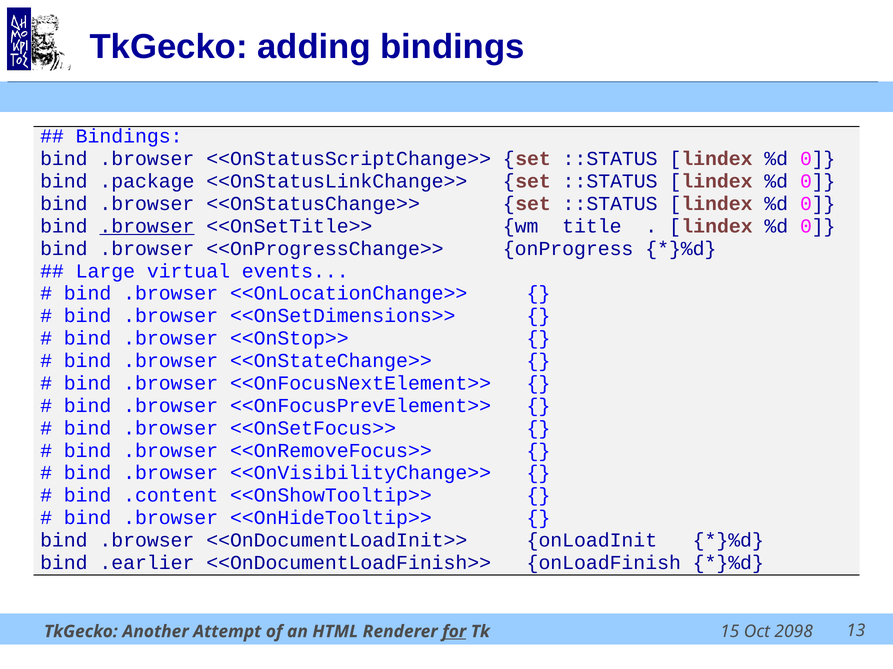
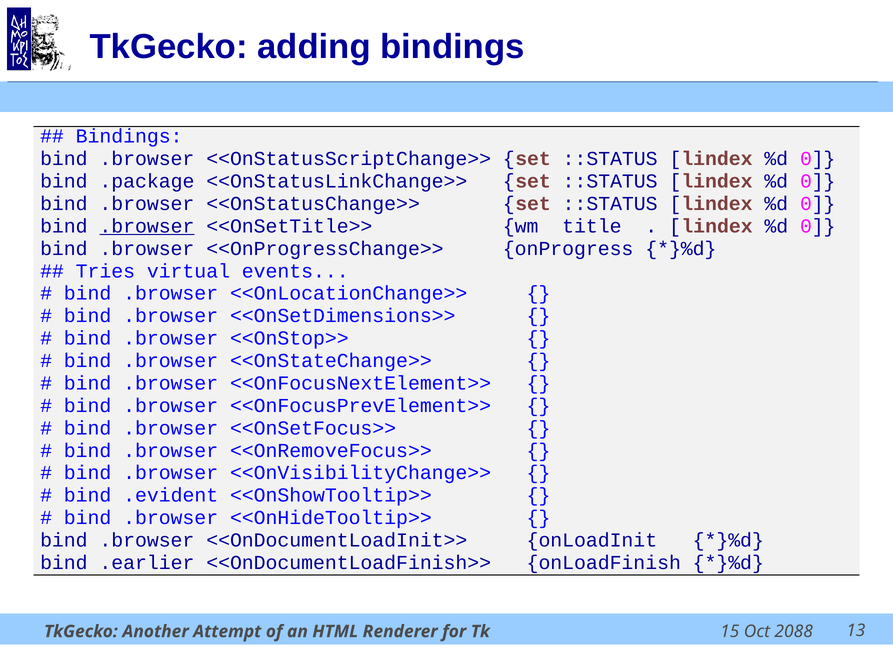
Large: Large -> Tries
.content: .content -> .evident
2098: 2098 -> 2088
for underline: present -> none
